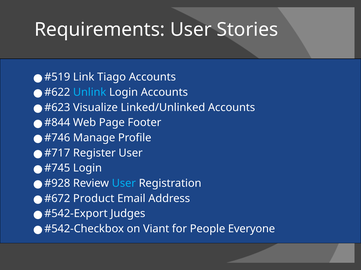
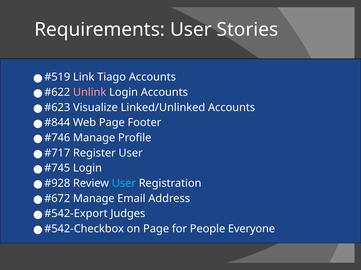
Unlink colour: light blue -> pink
Product at (94, 199): Product -> Manage
on Viant: Viant -> Page
